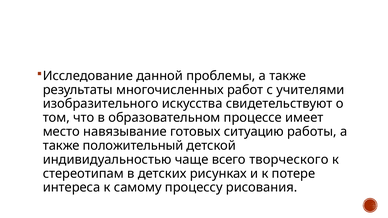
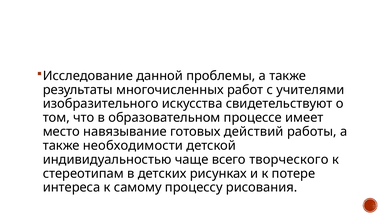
ситуацию: ситуацию -> действий
положительный: положительный -> необходимости
